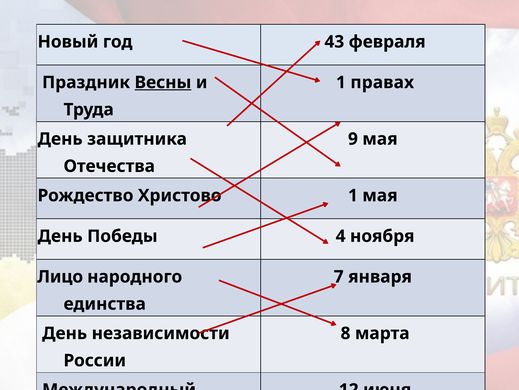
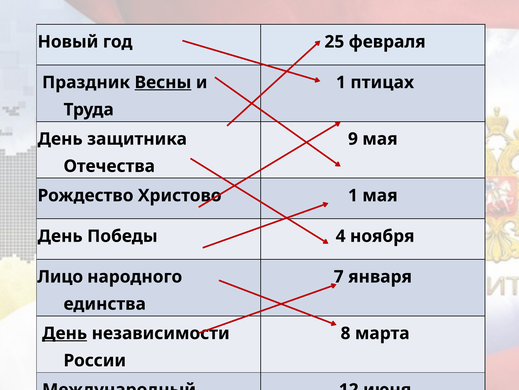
43: 43 -> 25
правах: правах -> птицах
День at (65, 333) underline: none -> present
